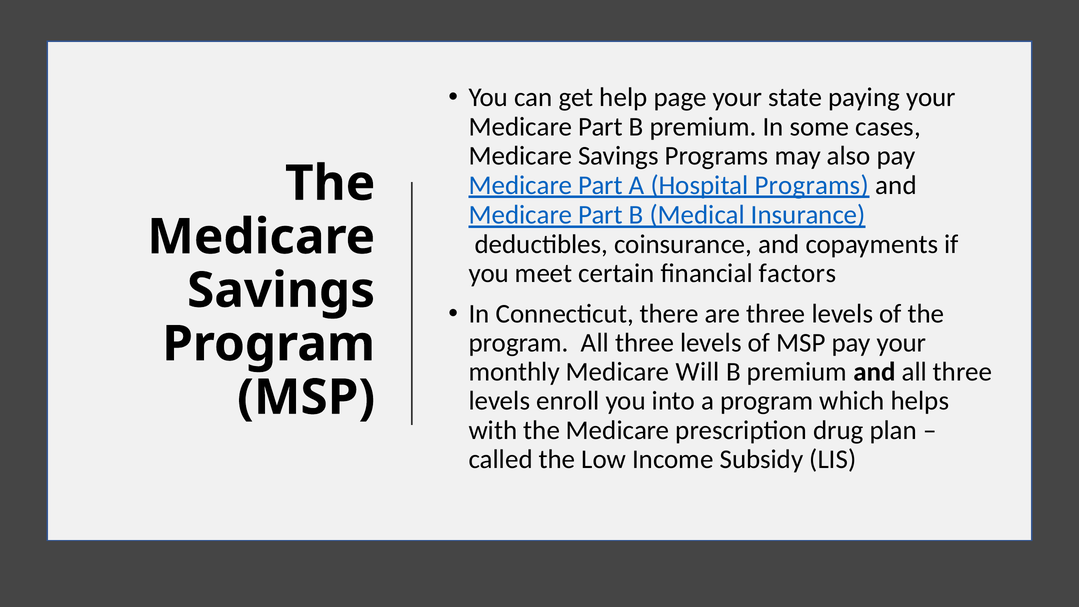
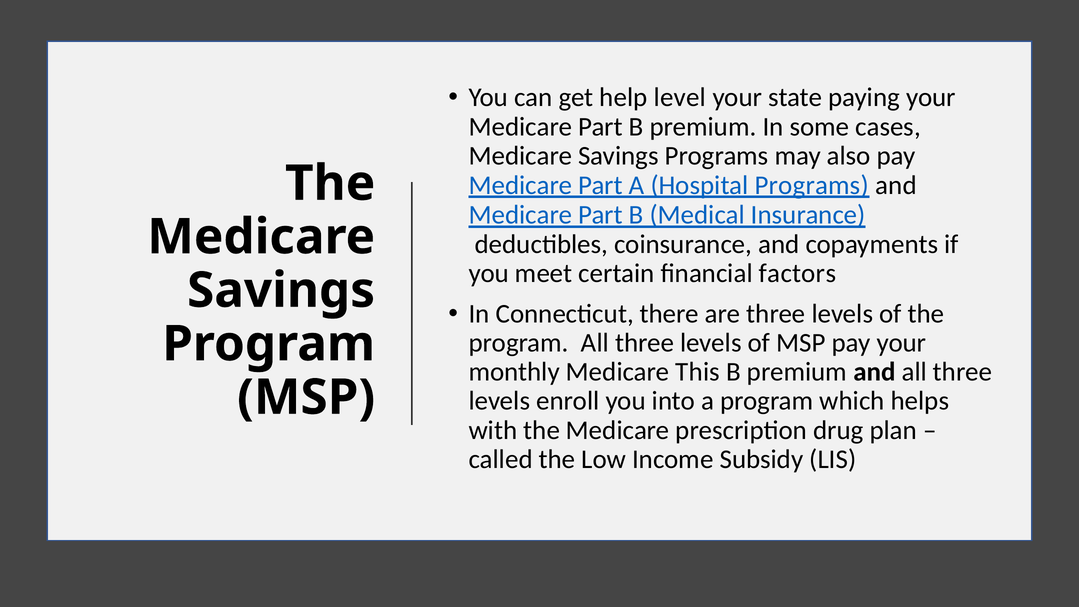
page: page -> level
Will: Will -> This
